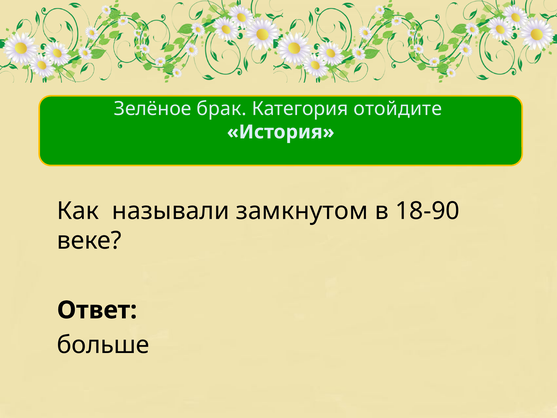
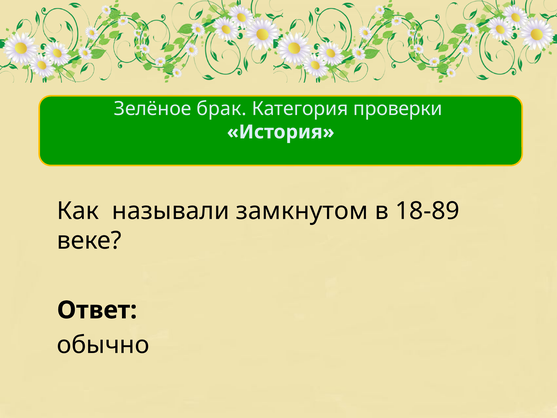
отойдите: отойдите -> проверки
18-90: 18-90 -> 18-89
больше: больше -> обычно
